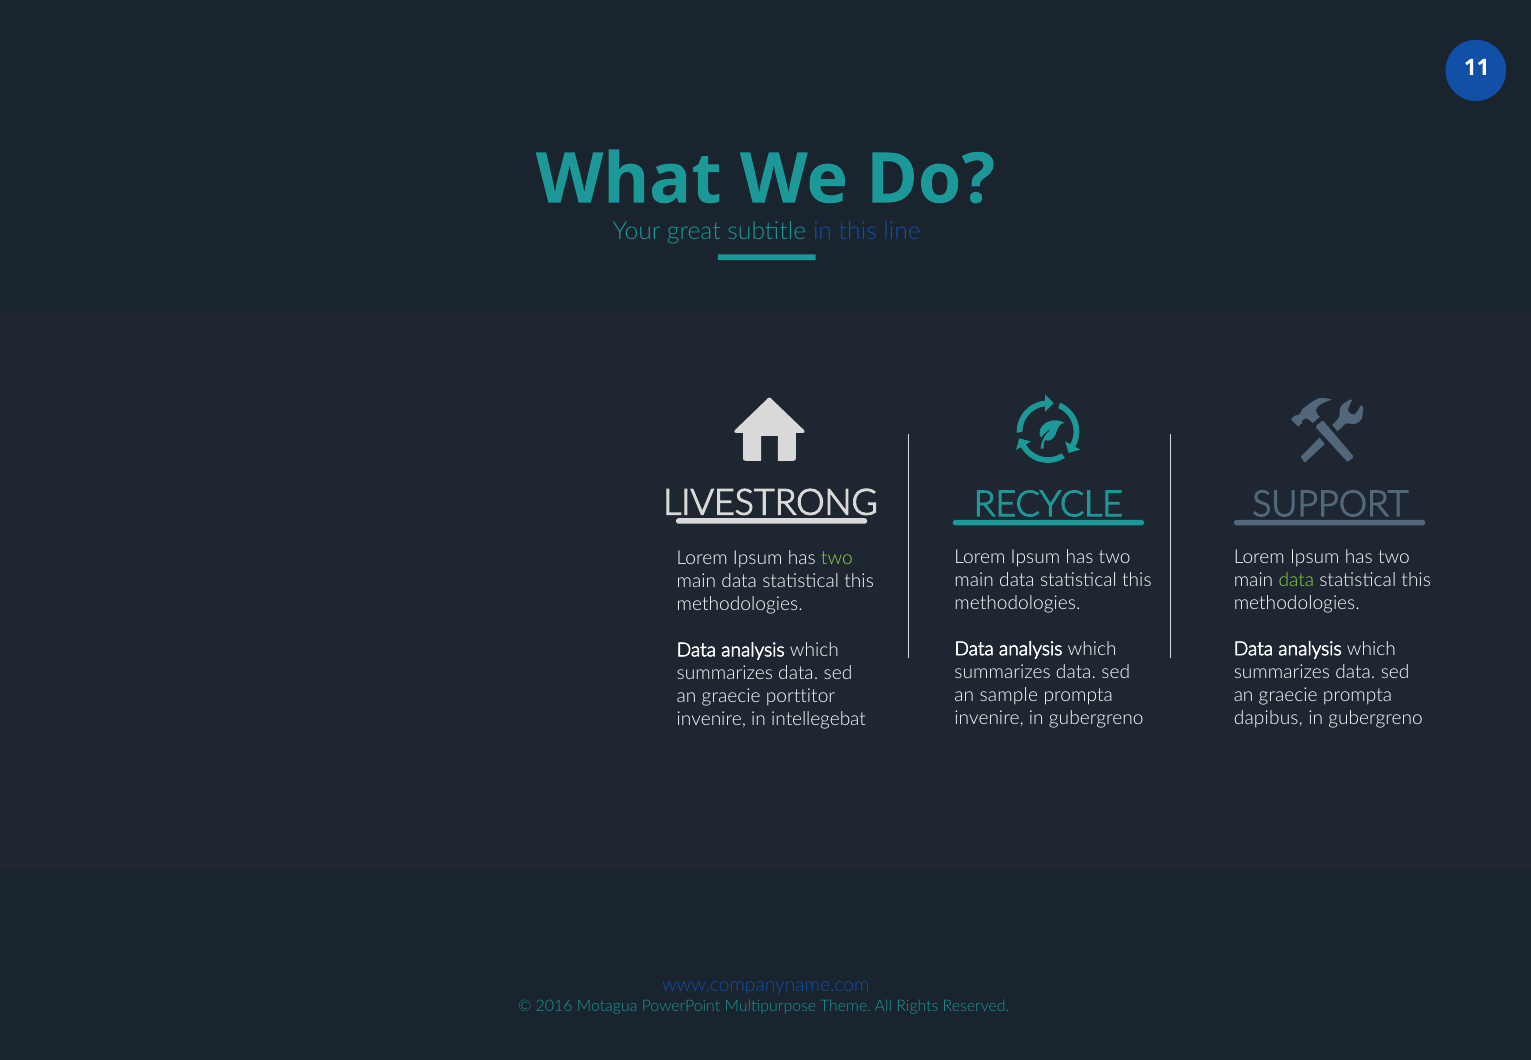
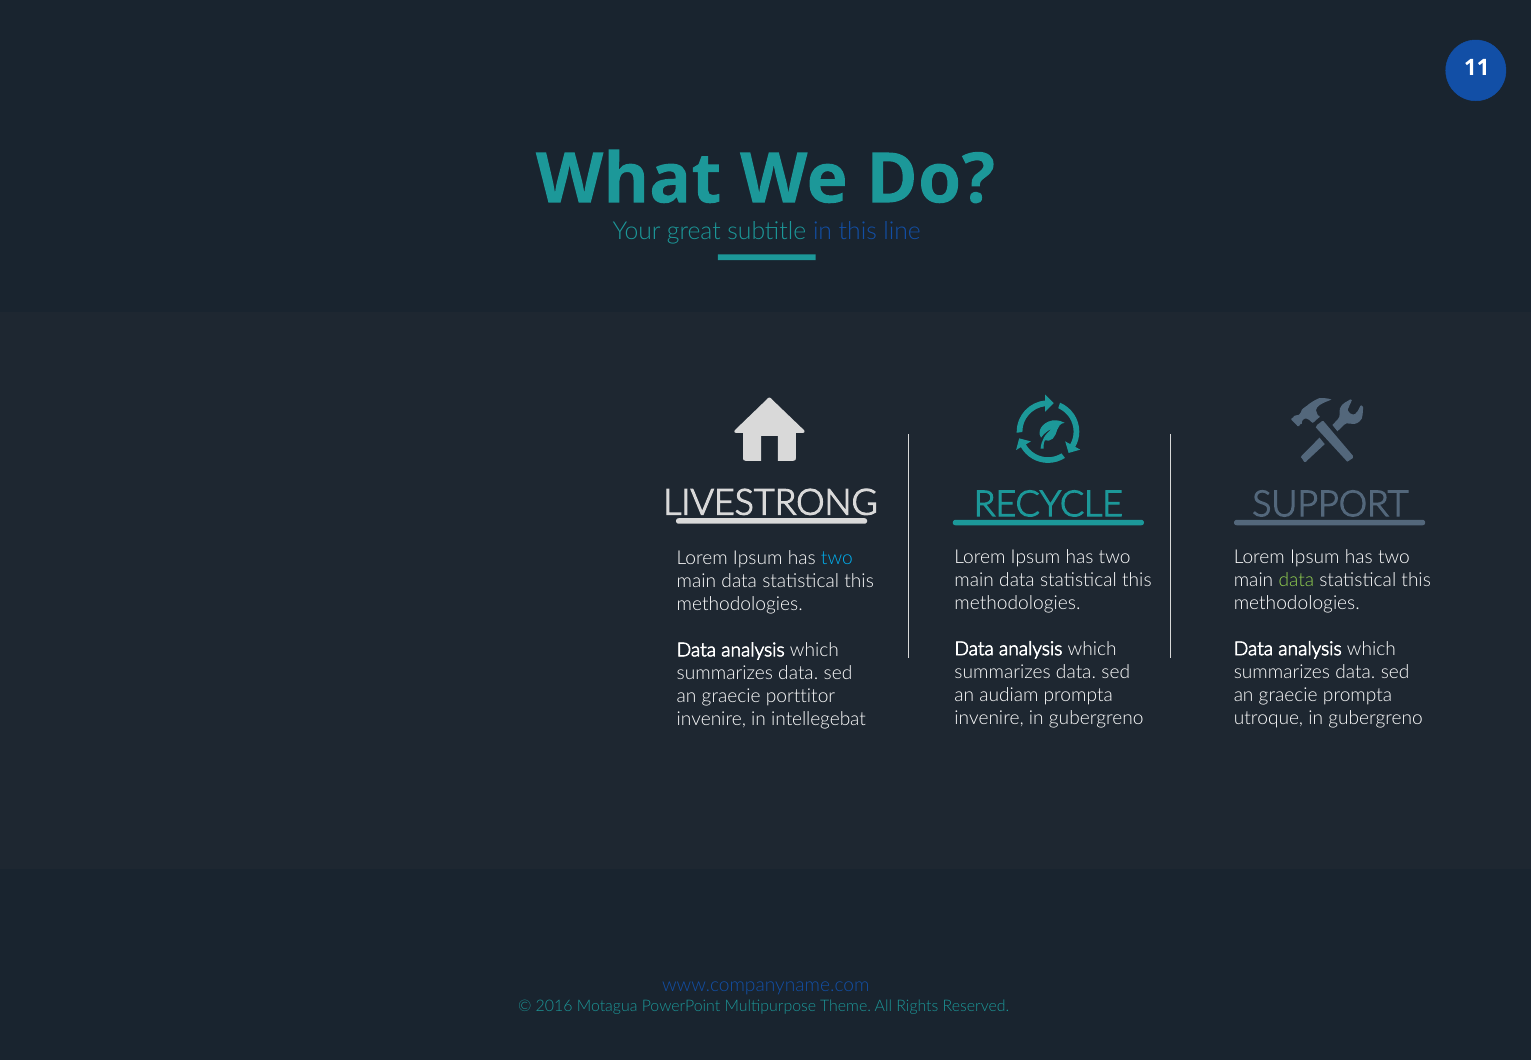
two at (837, 558) colour: light green -> light blue
sample: sample -> audiam
dapibus: dapibus -> utroque
